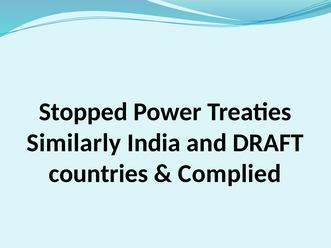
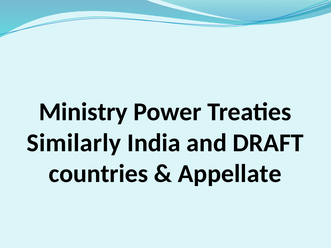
Stopped: Stopped -> Ministry
Complied: Complied -> Appellate
